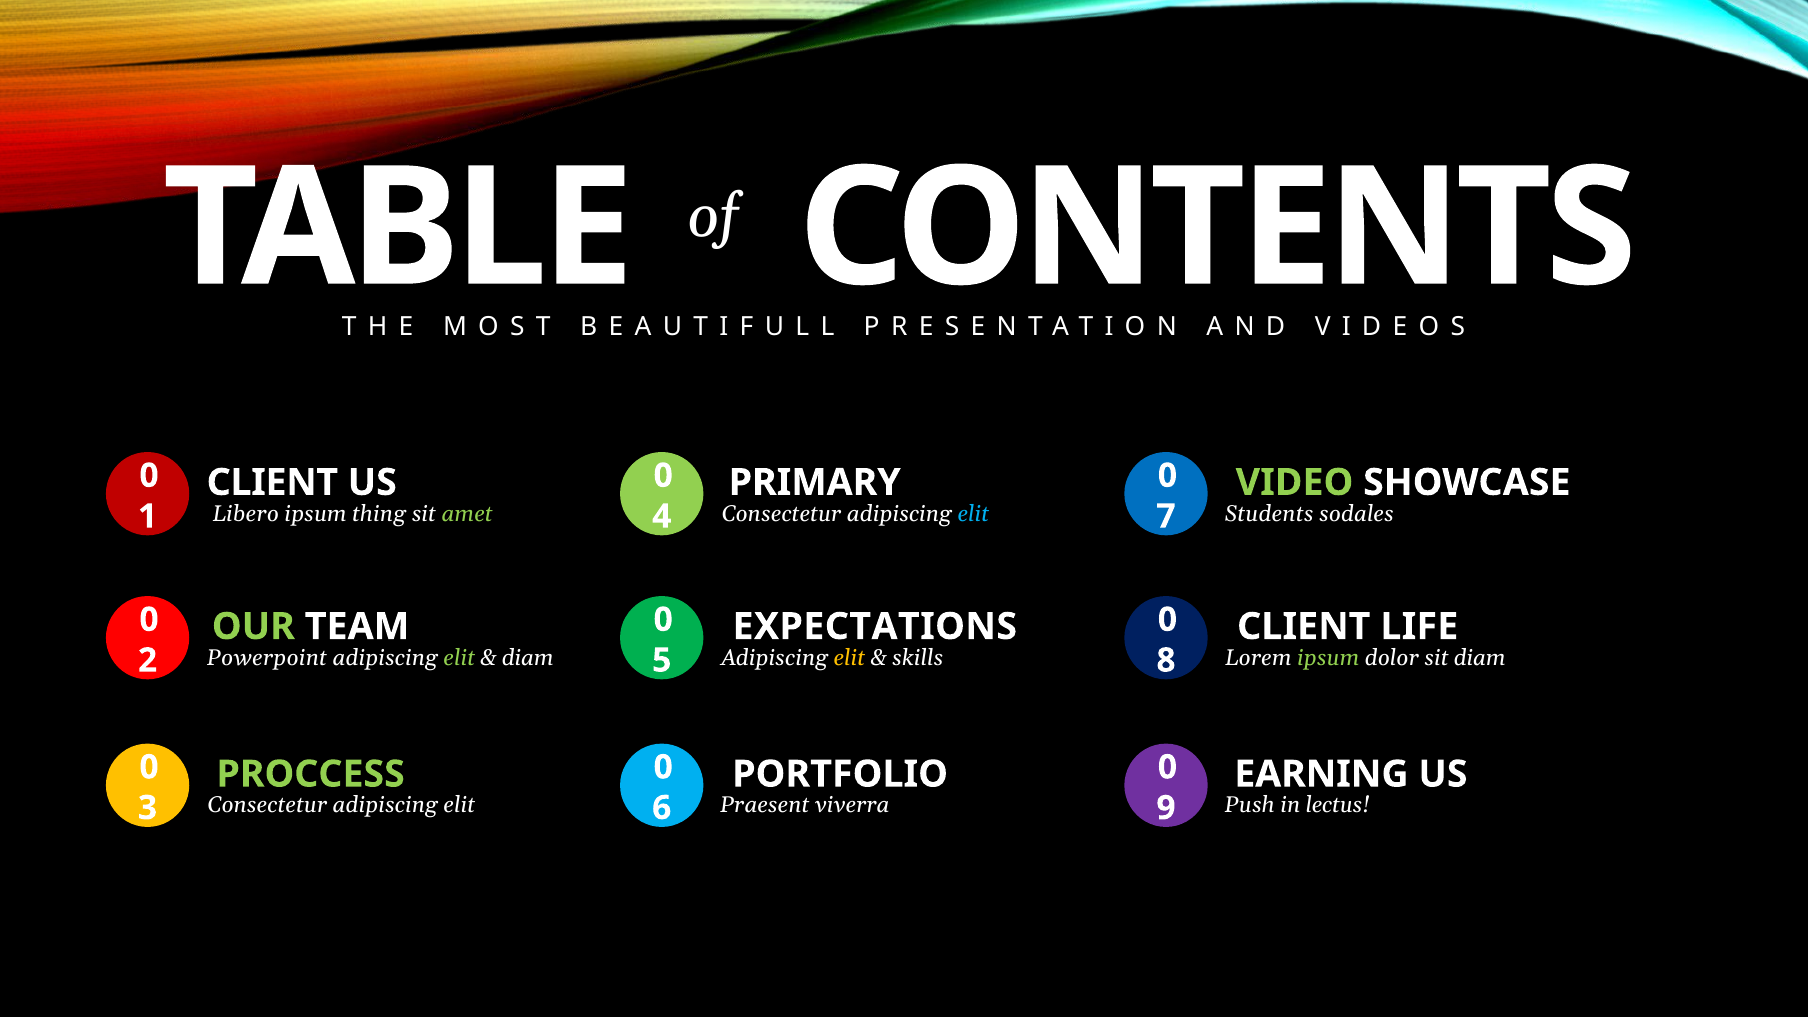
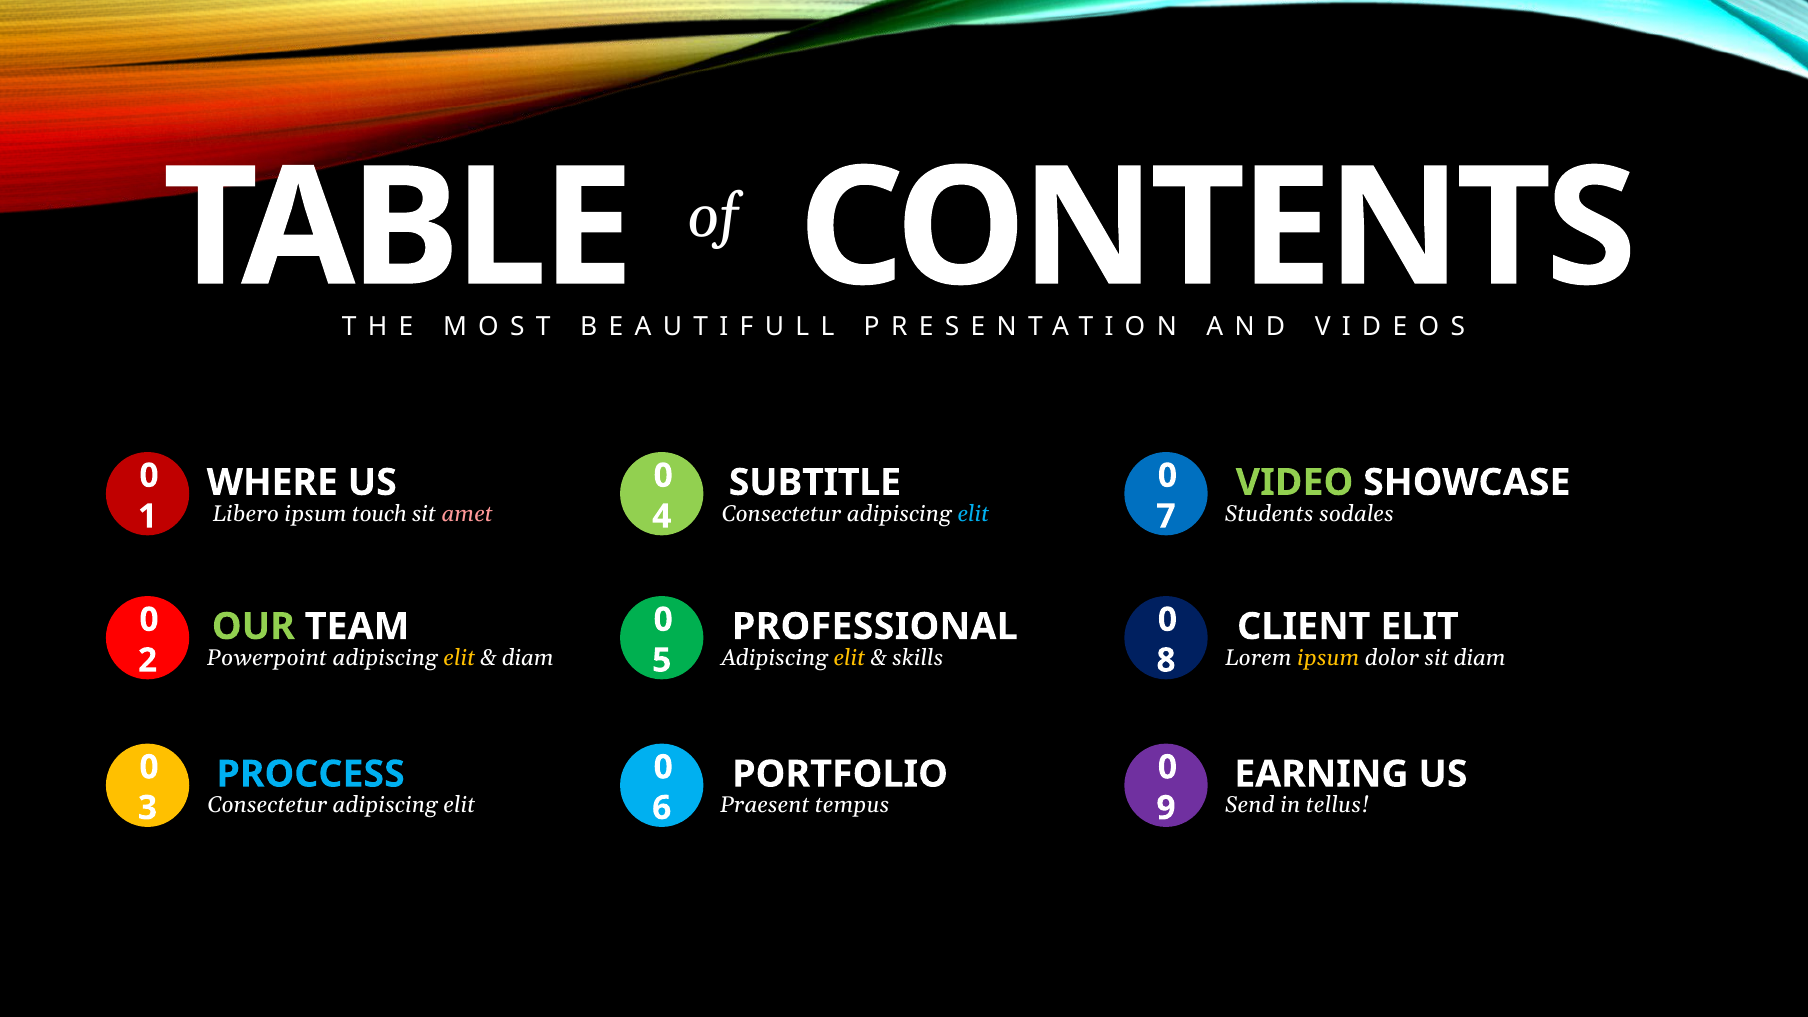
CLIENT at (272, 482): CLIENT -> WHERE
PRIMARY: PRIMARY -> SUBTITLE
thing: thing -> touch
amet colour: light green -> pink
EXPECTATIONS: EXPECTATIONS -> PROFESSIONAL
CLIENT LIFE: LIFE -> ELIT
elit at (459, 658) colour: light green -> yellow
ipsum at (1328, 658) colour: light green -> yellow
PROCCESS colour: light green -> light blue
viverra: viverra -> tempus
Push: Push -> Send
lectus: lectus -> tellus
